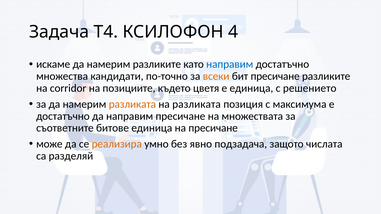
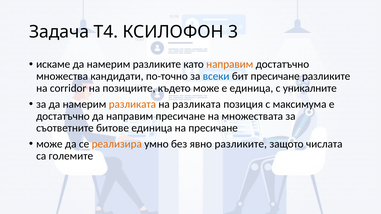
4: 4 -> 3
направим at (230, 64) colour: blue -> orange
всеки colour: orange -> blue
където цветя: цветя -> може
решението: решението -> уникалните
явно подзадача: подзадача -> разликите
разделяй: разделяй -> големите
